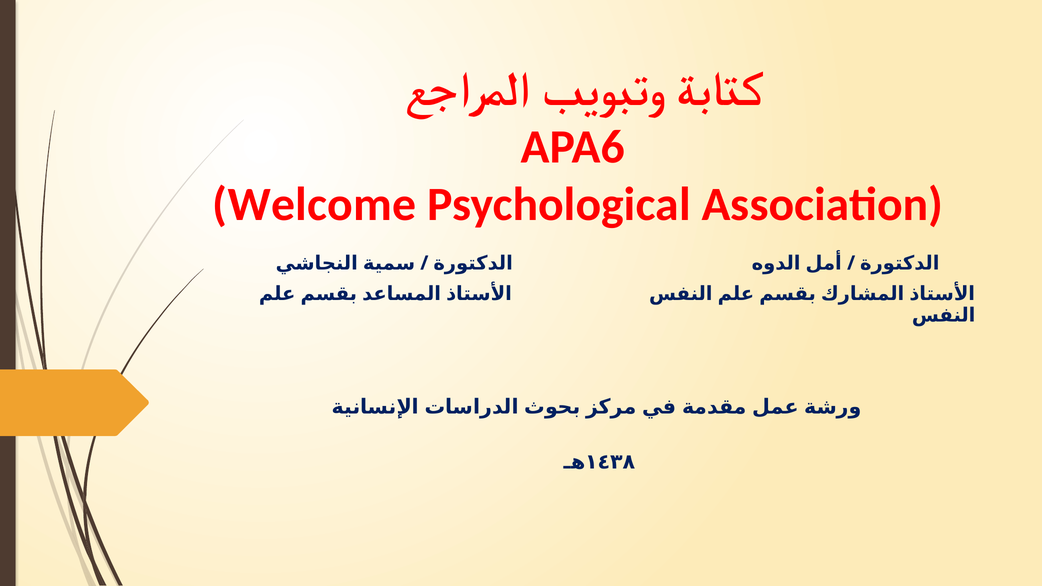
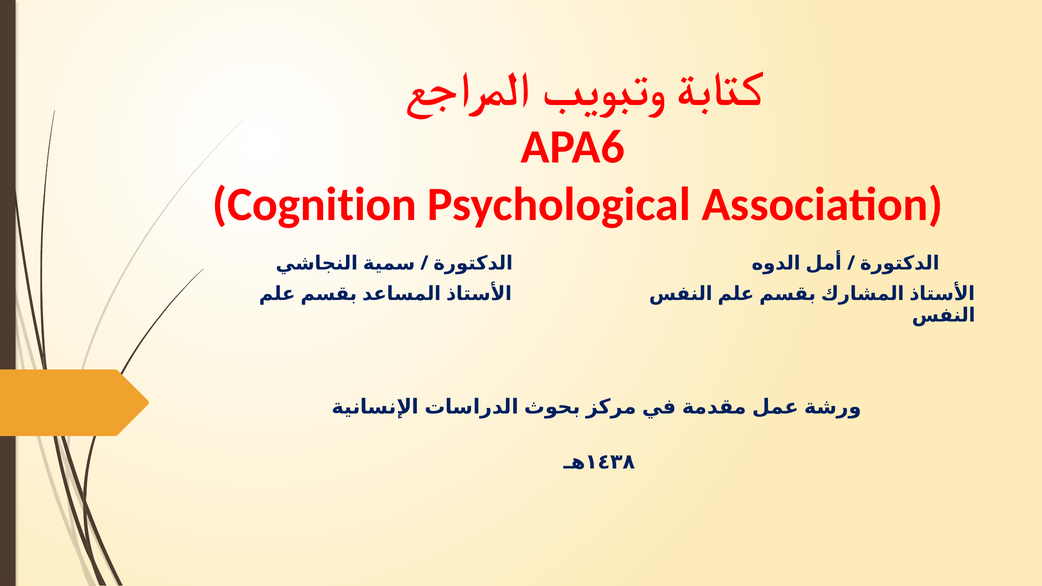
Welcome: Welcome -> Cognition
